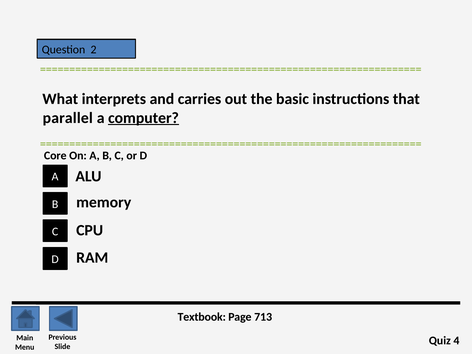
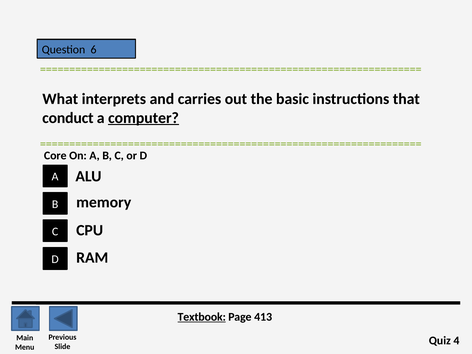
2: 2 -> 6
parallel: parallel -> conduct
Textbook underline: none -> present
713: 713 -> 413
